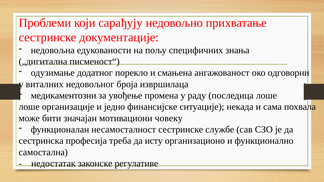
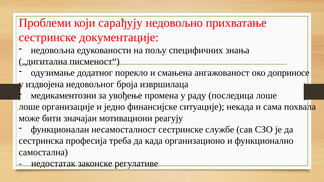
одговорни: одговорни -> доприносе
виталних: виталних -> издвојена
човеку: човеку -> реагују
исту: исту -> када
